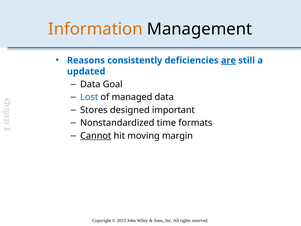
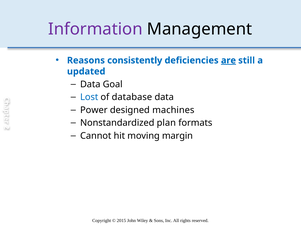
Information colour: orange -> purple
managed: managed -> database
Stores: Stores -> Power
important: important -> machines
time: time -> plan
Cannot underline: present -> none
